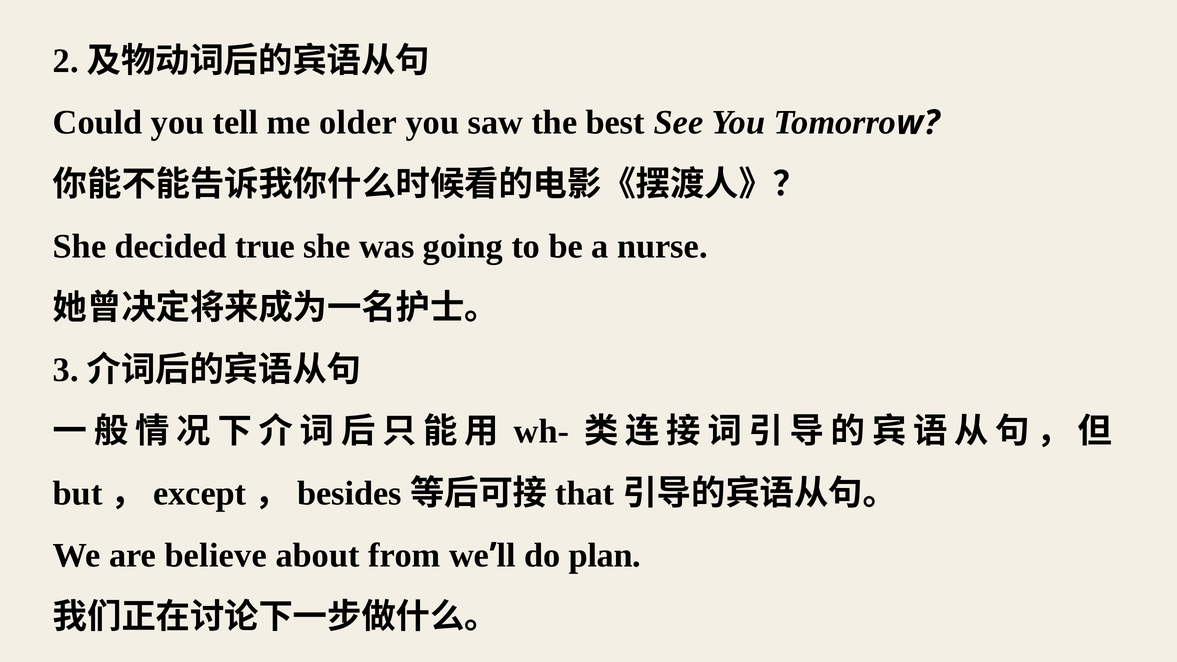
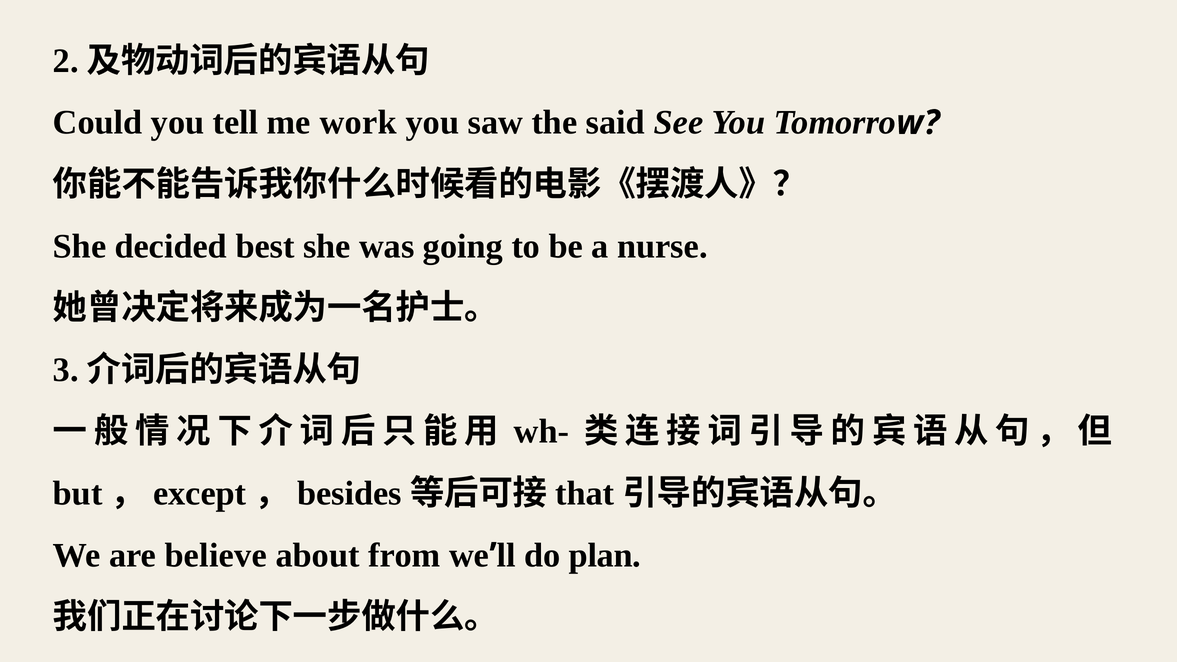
older: older -> work
best: best -> said
true: true -> best
